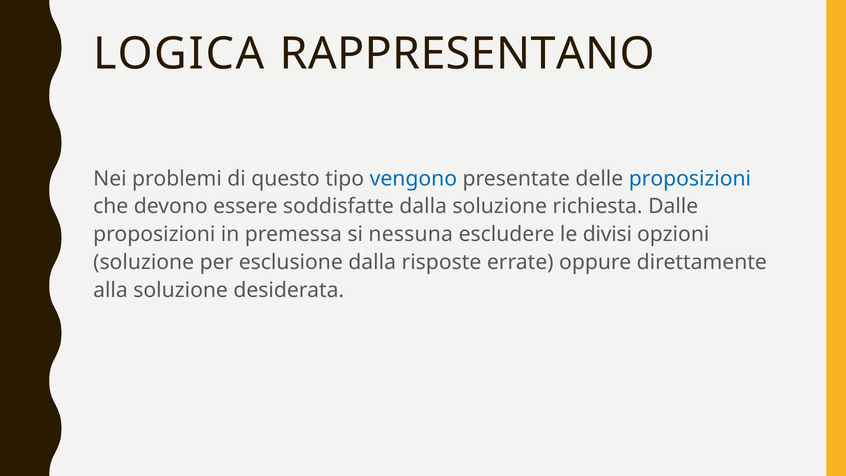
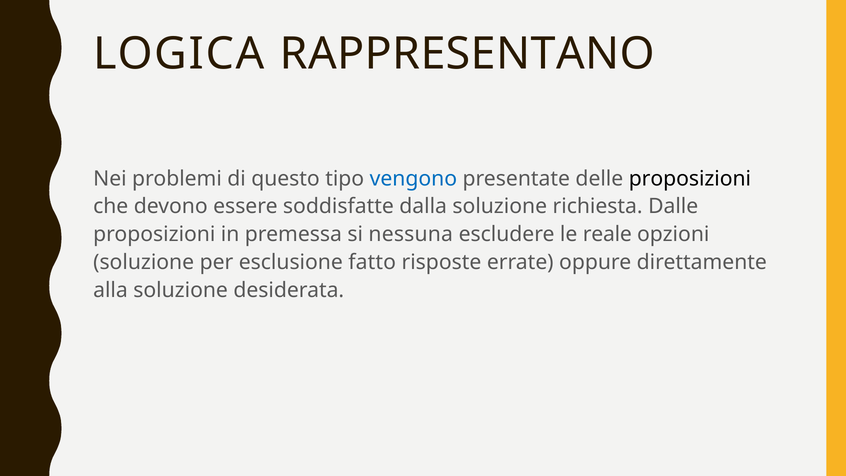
proposizioni at (690, 178) colour: blue -> black
divisi: divisi -> reale
esclusione dalla: dalla -> fatto
